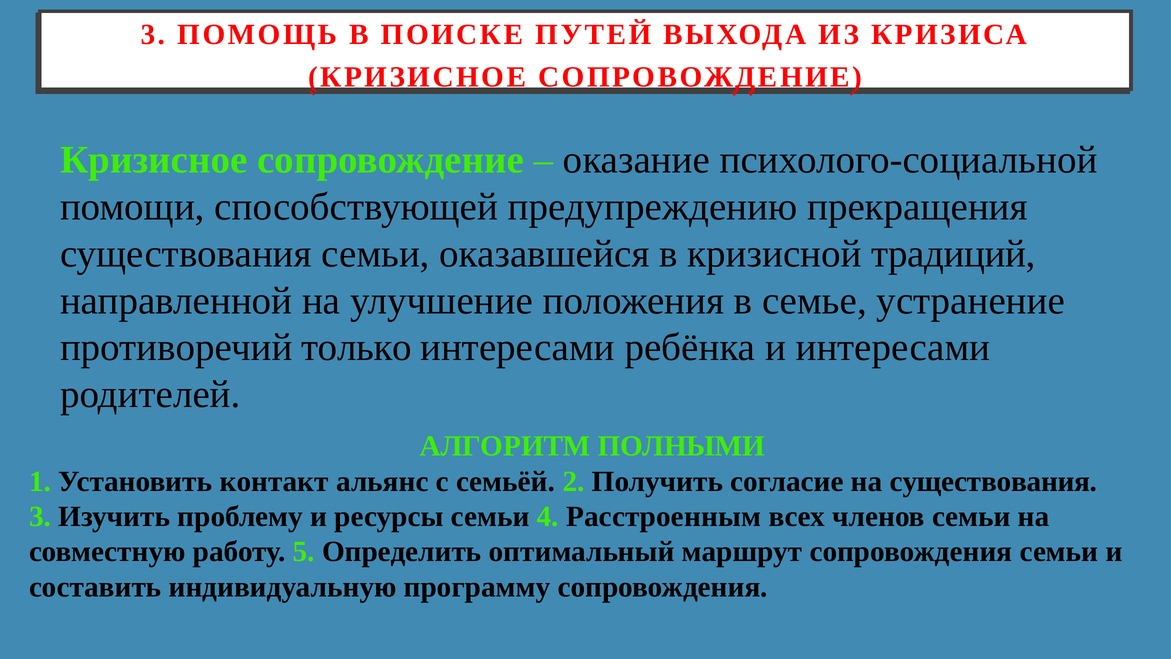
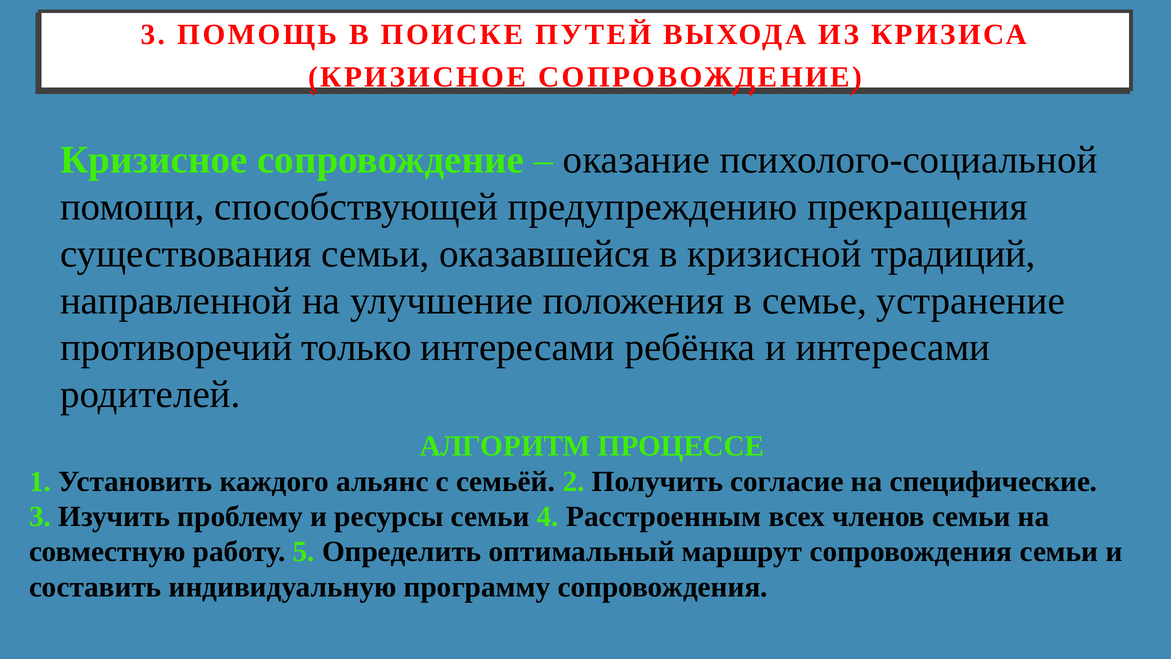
ПОЛНЫМИ: ПОЛНЫМИ -> ПРОЦЕССЕ
контакт: контакт -> каждого
на существования: существования -> специфические
